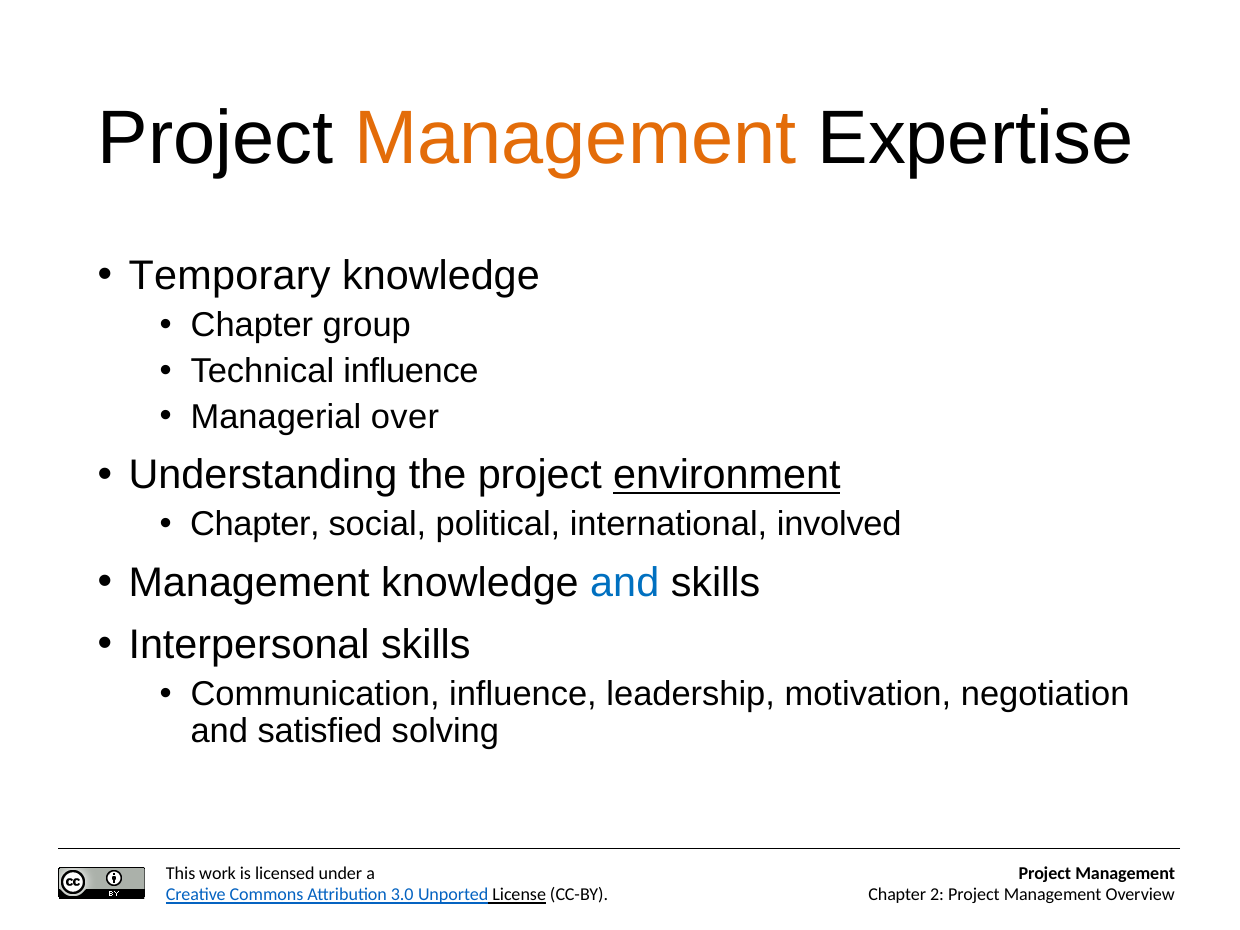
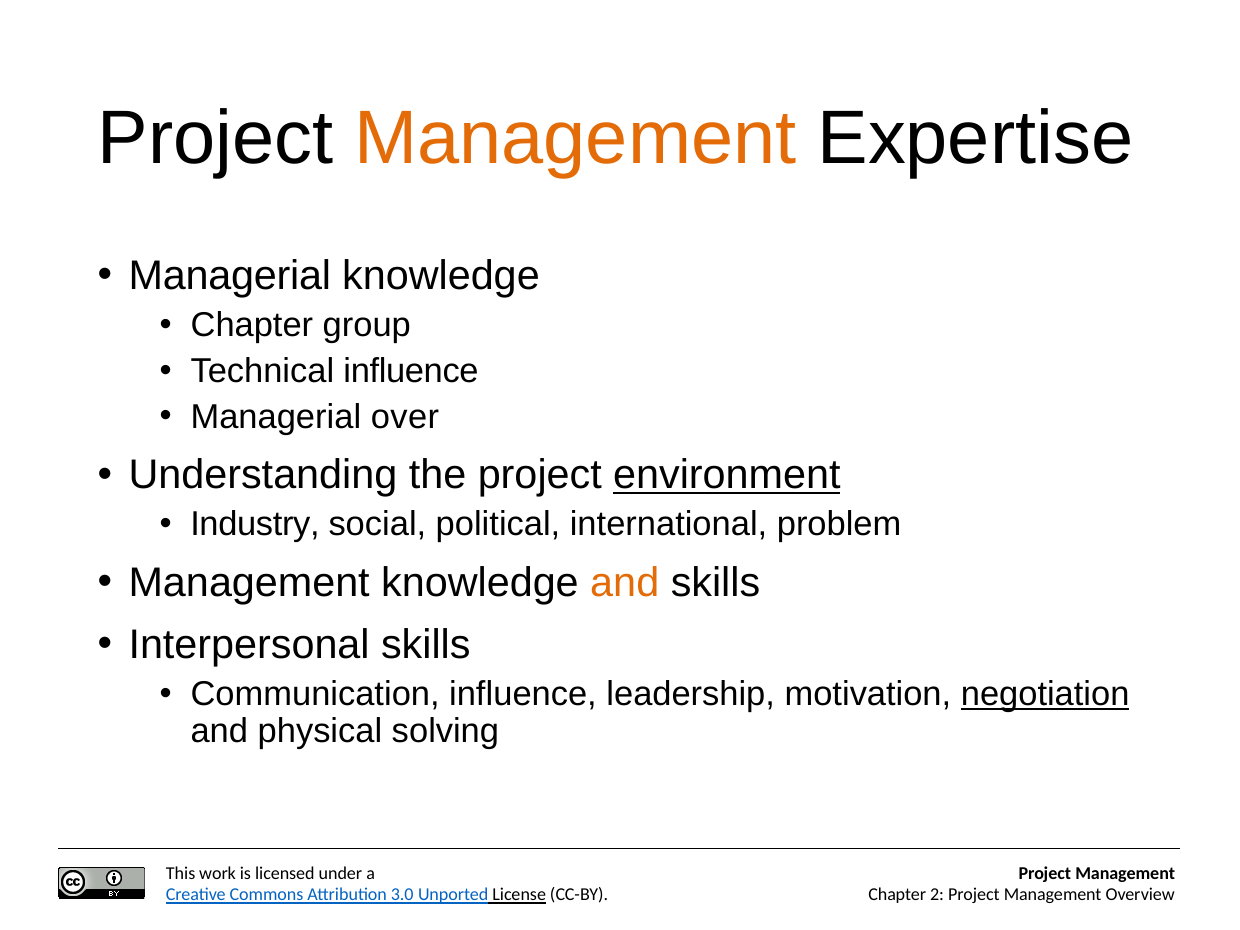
Temporary at (230, 276): Temporary -> Managerial
Chapter at (255, 525): Chapter -> Industry
involved: involved -> problem
and at (625, 583) colour: blue -> orange
negotiation underline: none -> present
satisfied: satisfied -> physical
